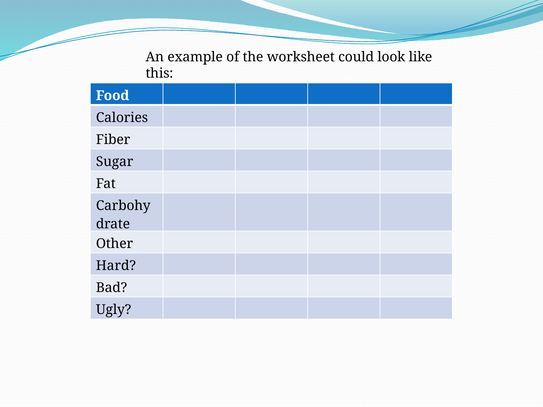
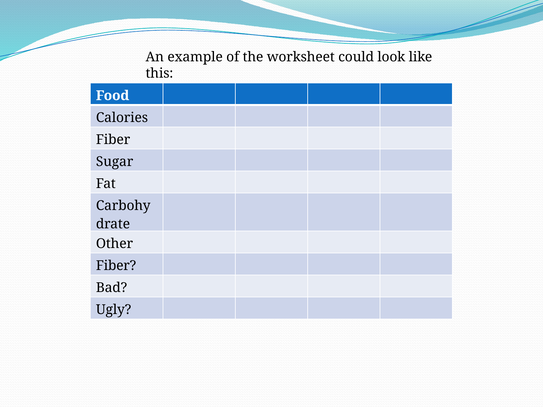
Hard at (116, 266): Hard -> Fiber
